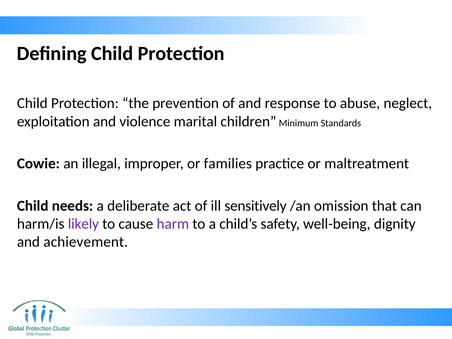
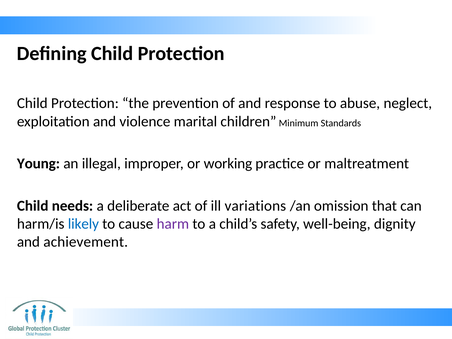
Cowie: Cowie -> Young
families: families -> working
sensitively: sensitively -> variations
likely colour: purple -> blue
